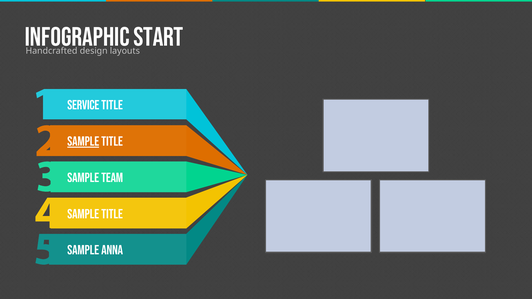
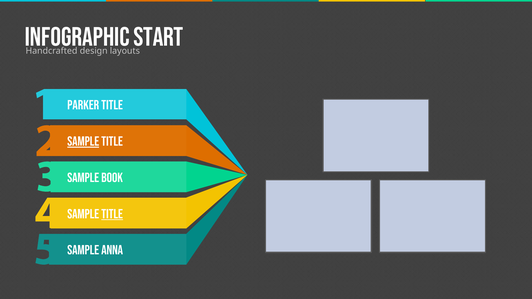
SERVICE: SERVICE -> PARKER
TEAM: TEAM -> BOOK
TITLE at (112, 214) underline: none -> present
